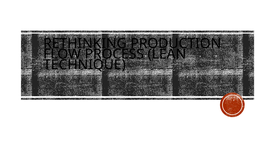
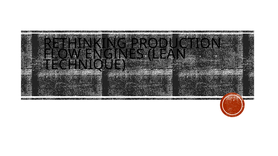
PROCESS: PROCESS -> ENGINES
